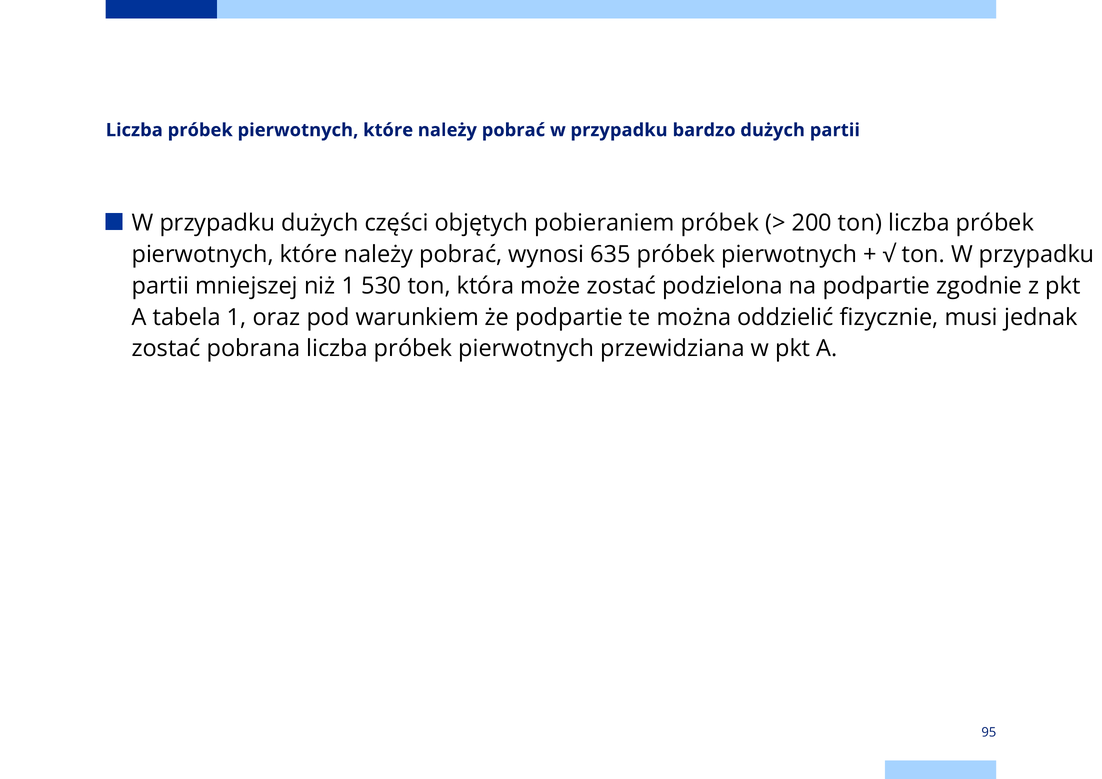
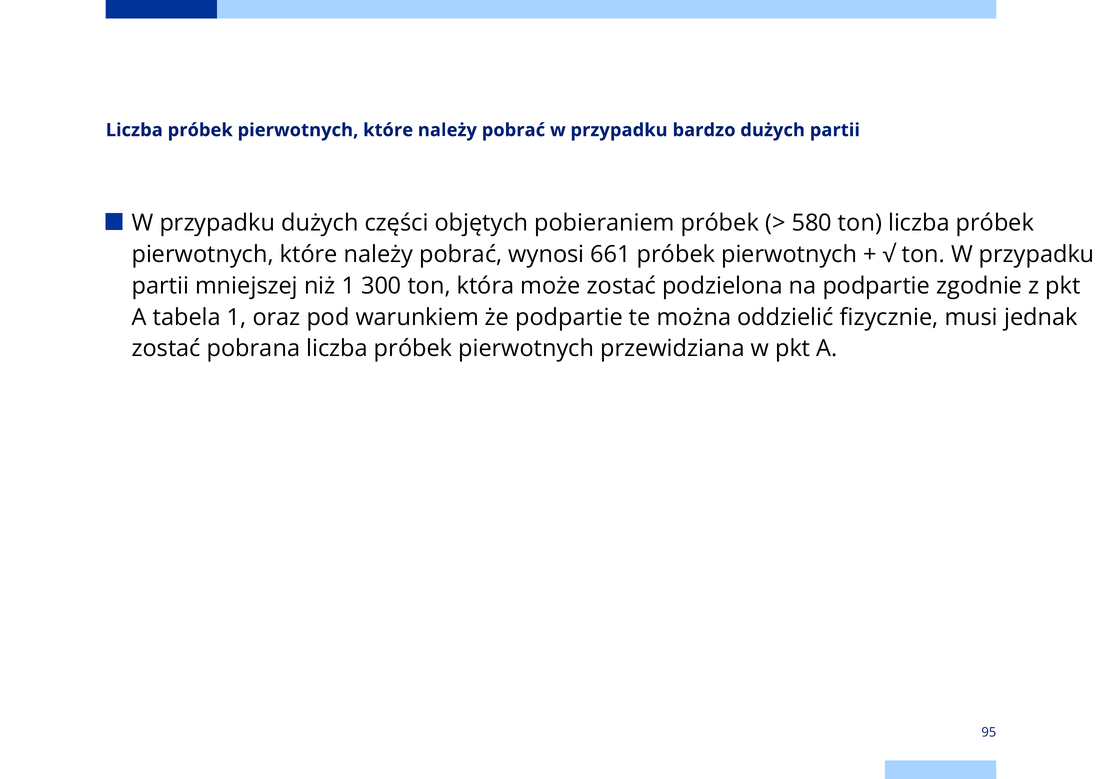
200: 200 -> 580
635: 635 -> 661
530: 530 -> 300
